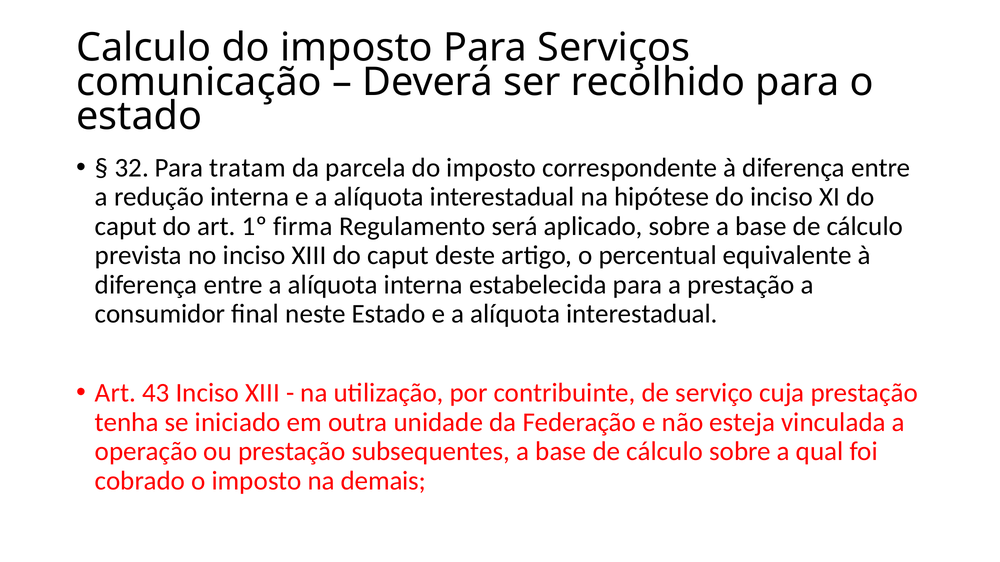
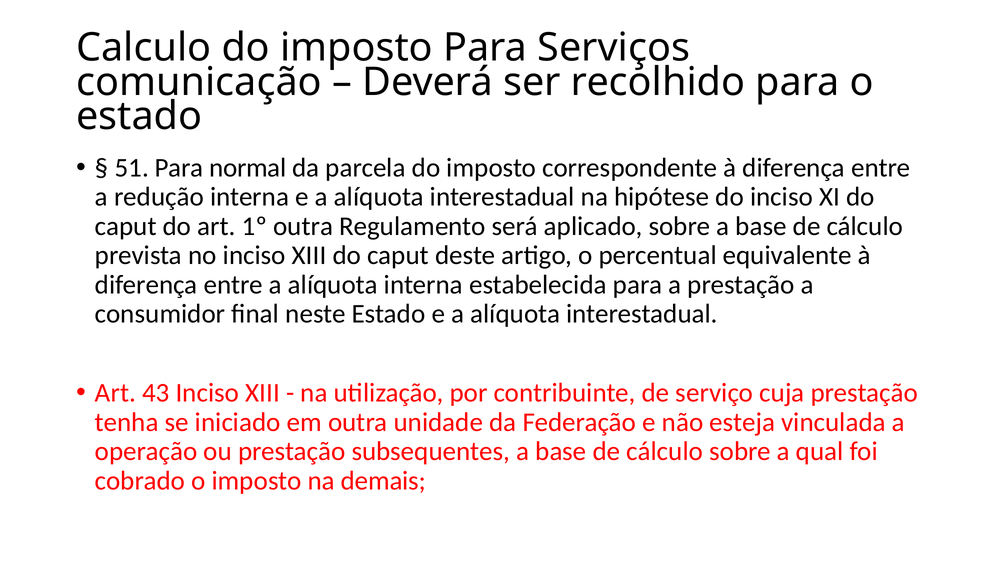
32: 32 -> 51
tratam: tratam -> normal
1º firma: firma -> outra
